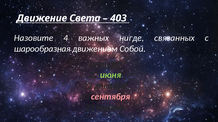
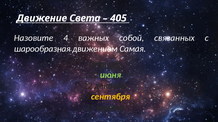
403: 403 -> 405
нигде: нигде -> собой
Собой: Собой -> Самая
сентября colour: pink -> yellow
